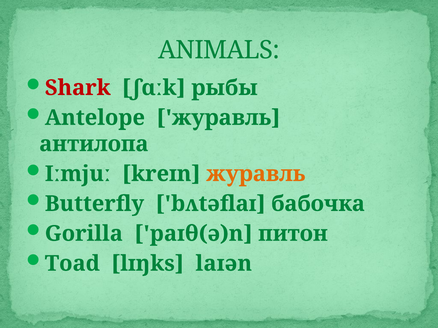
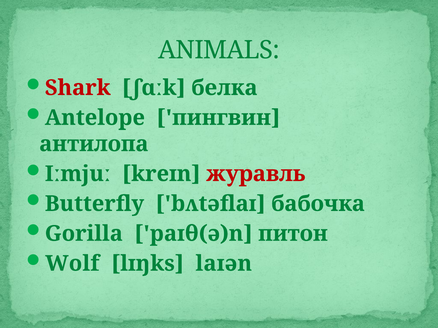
рыбы: рыбы -> белка
Antelope журавль: журавль -> пингвин
журавль at (256, 174) colour: orange -> red
Toad: Toad -> Wolf
